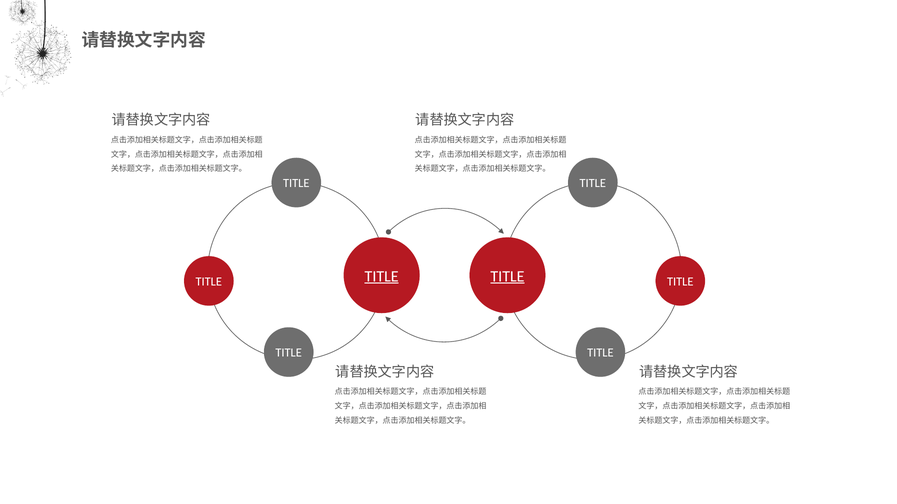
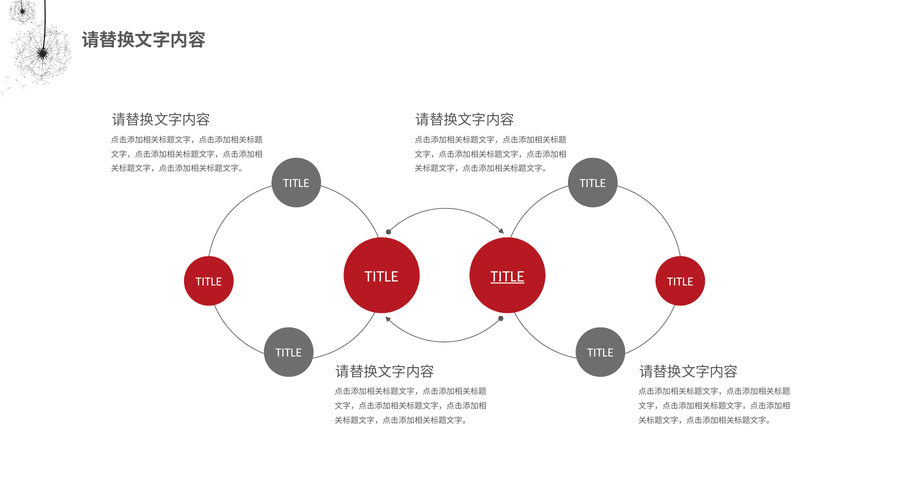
TITLE at (382, 277) underline: present -> none
